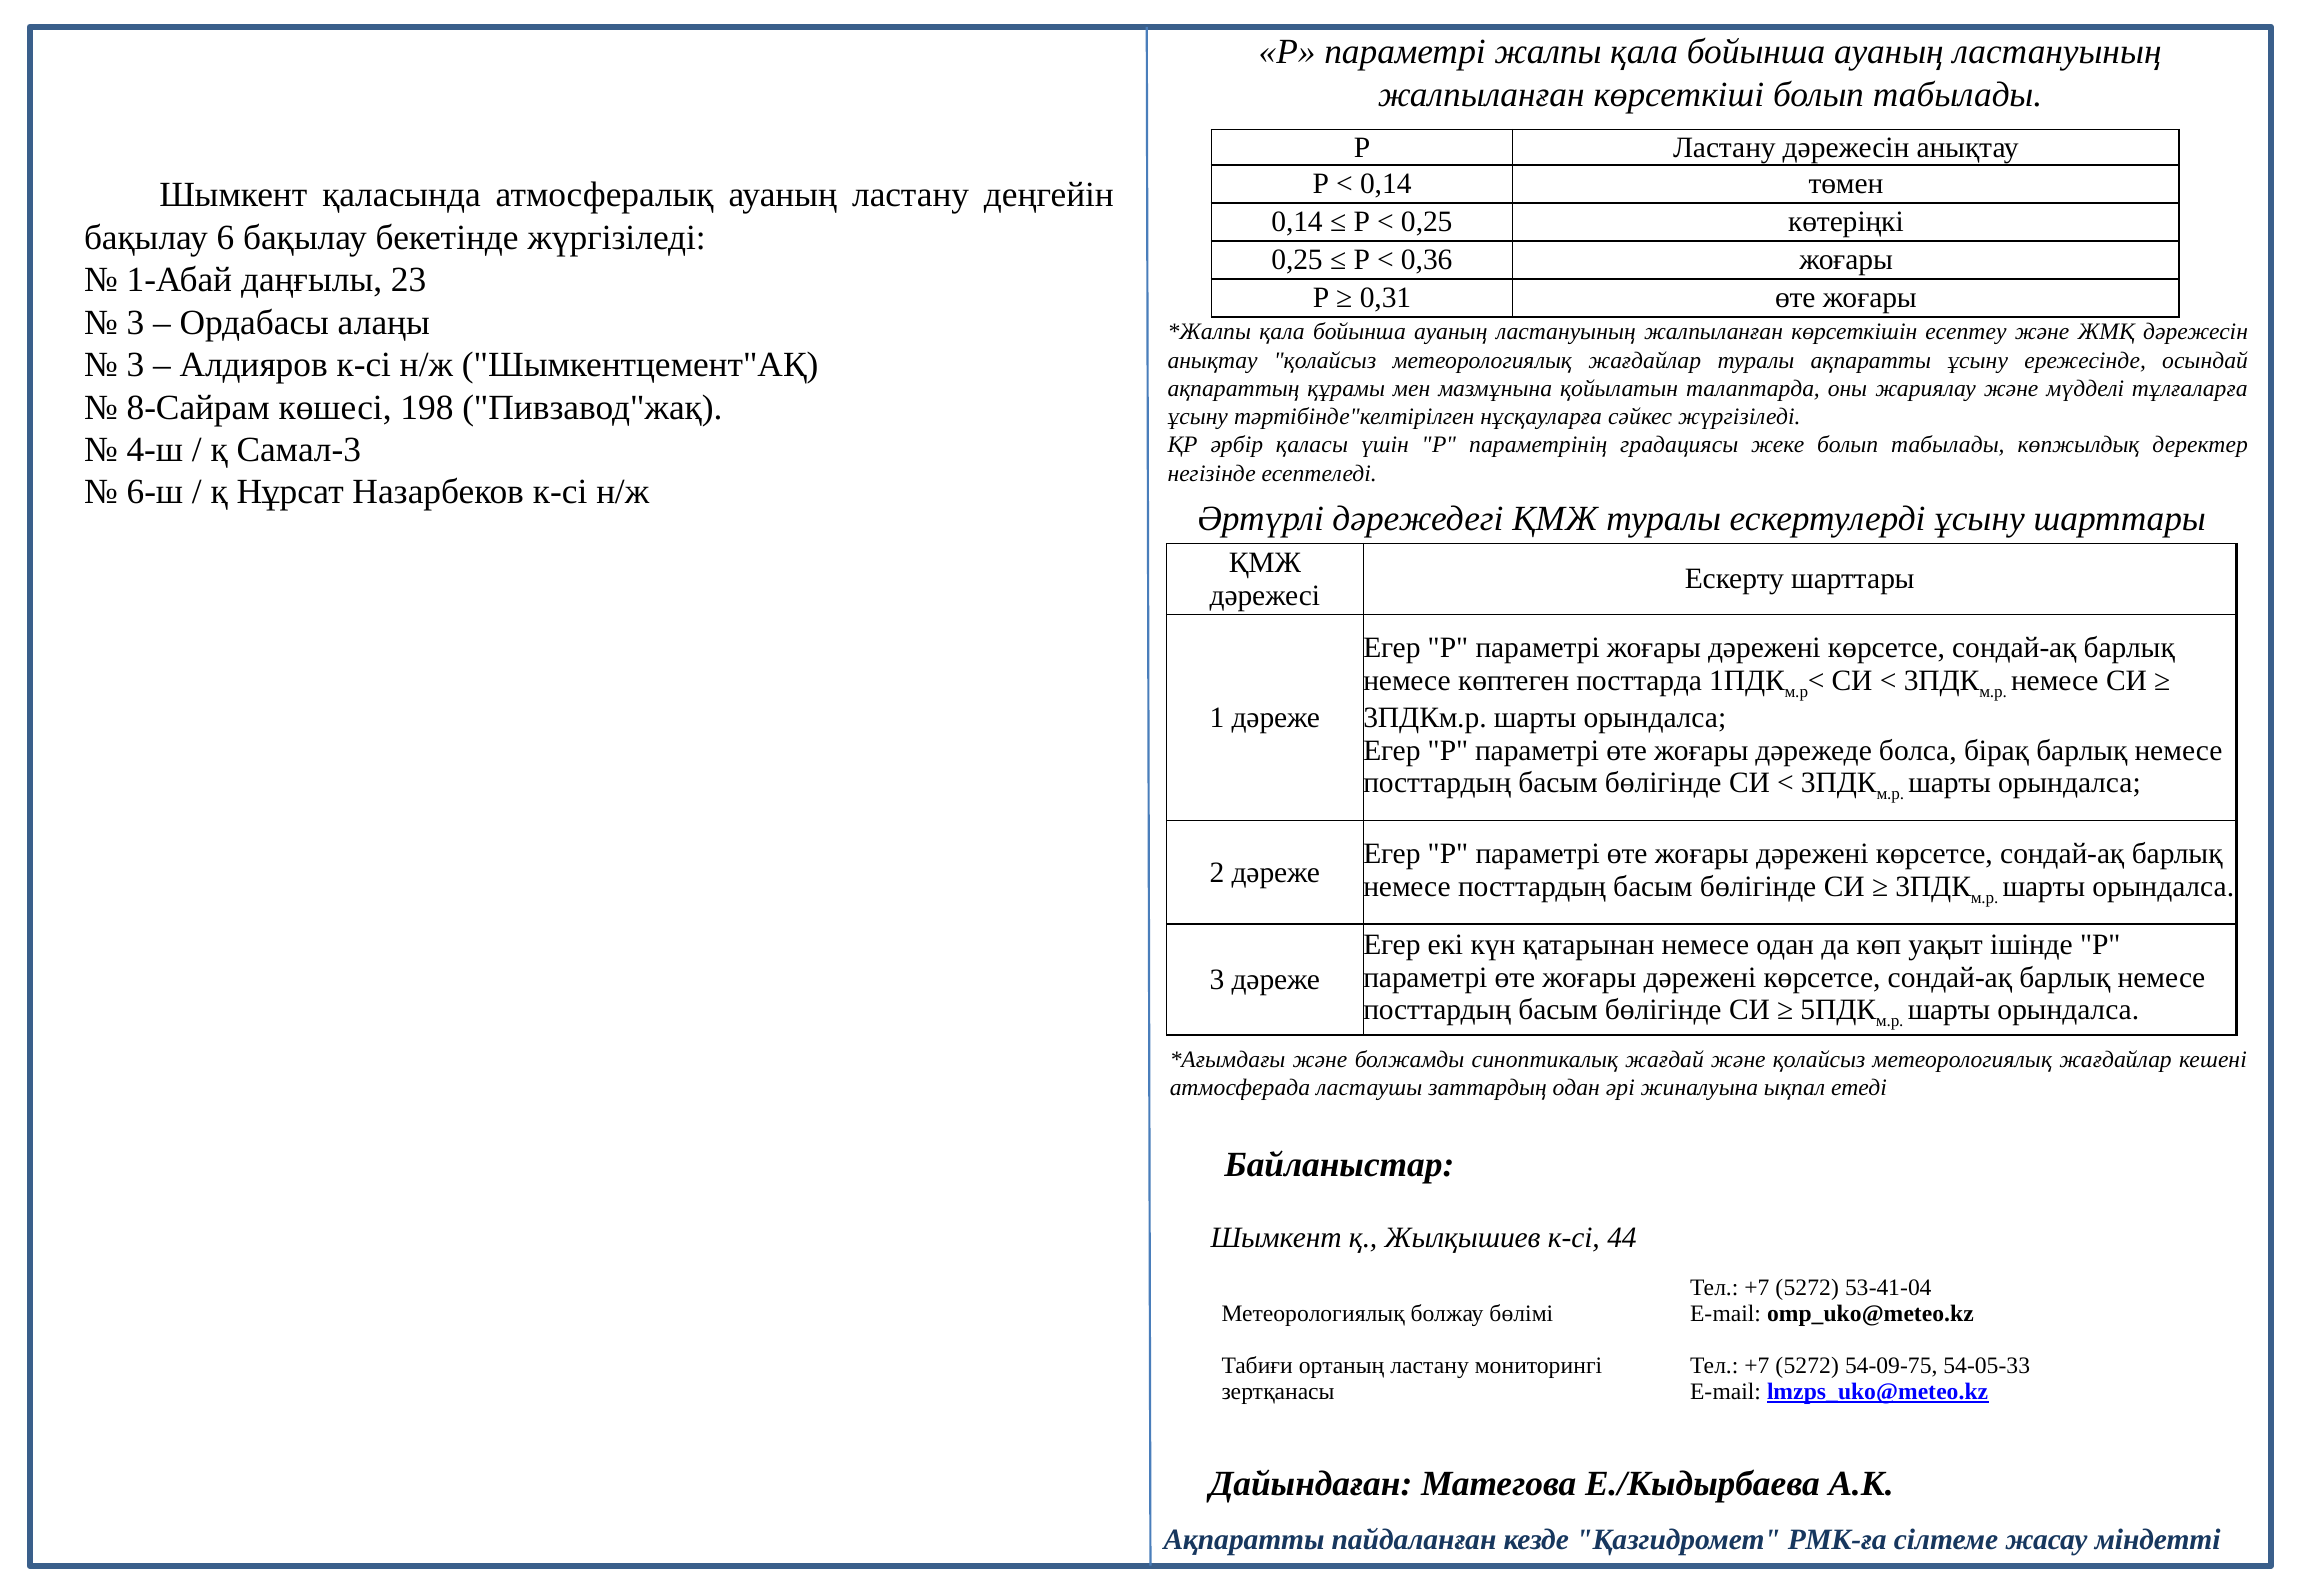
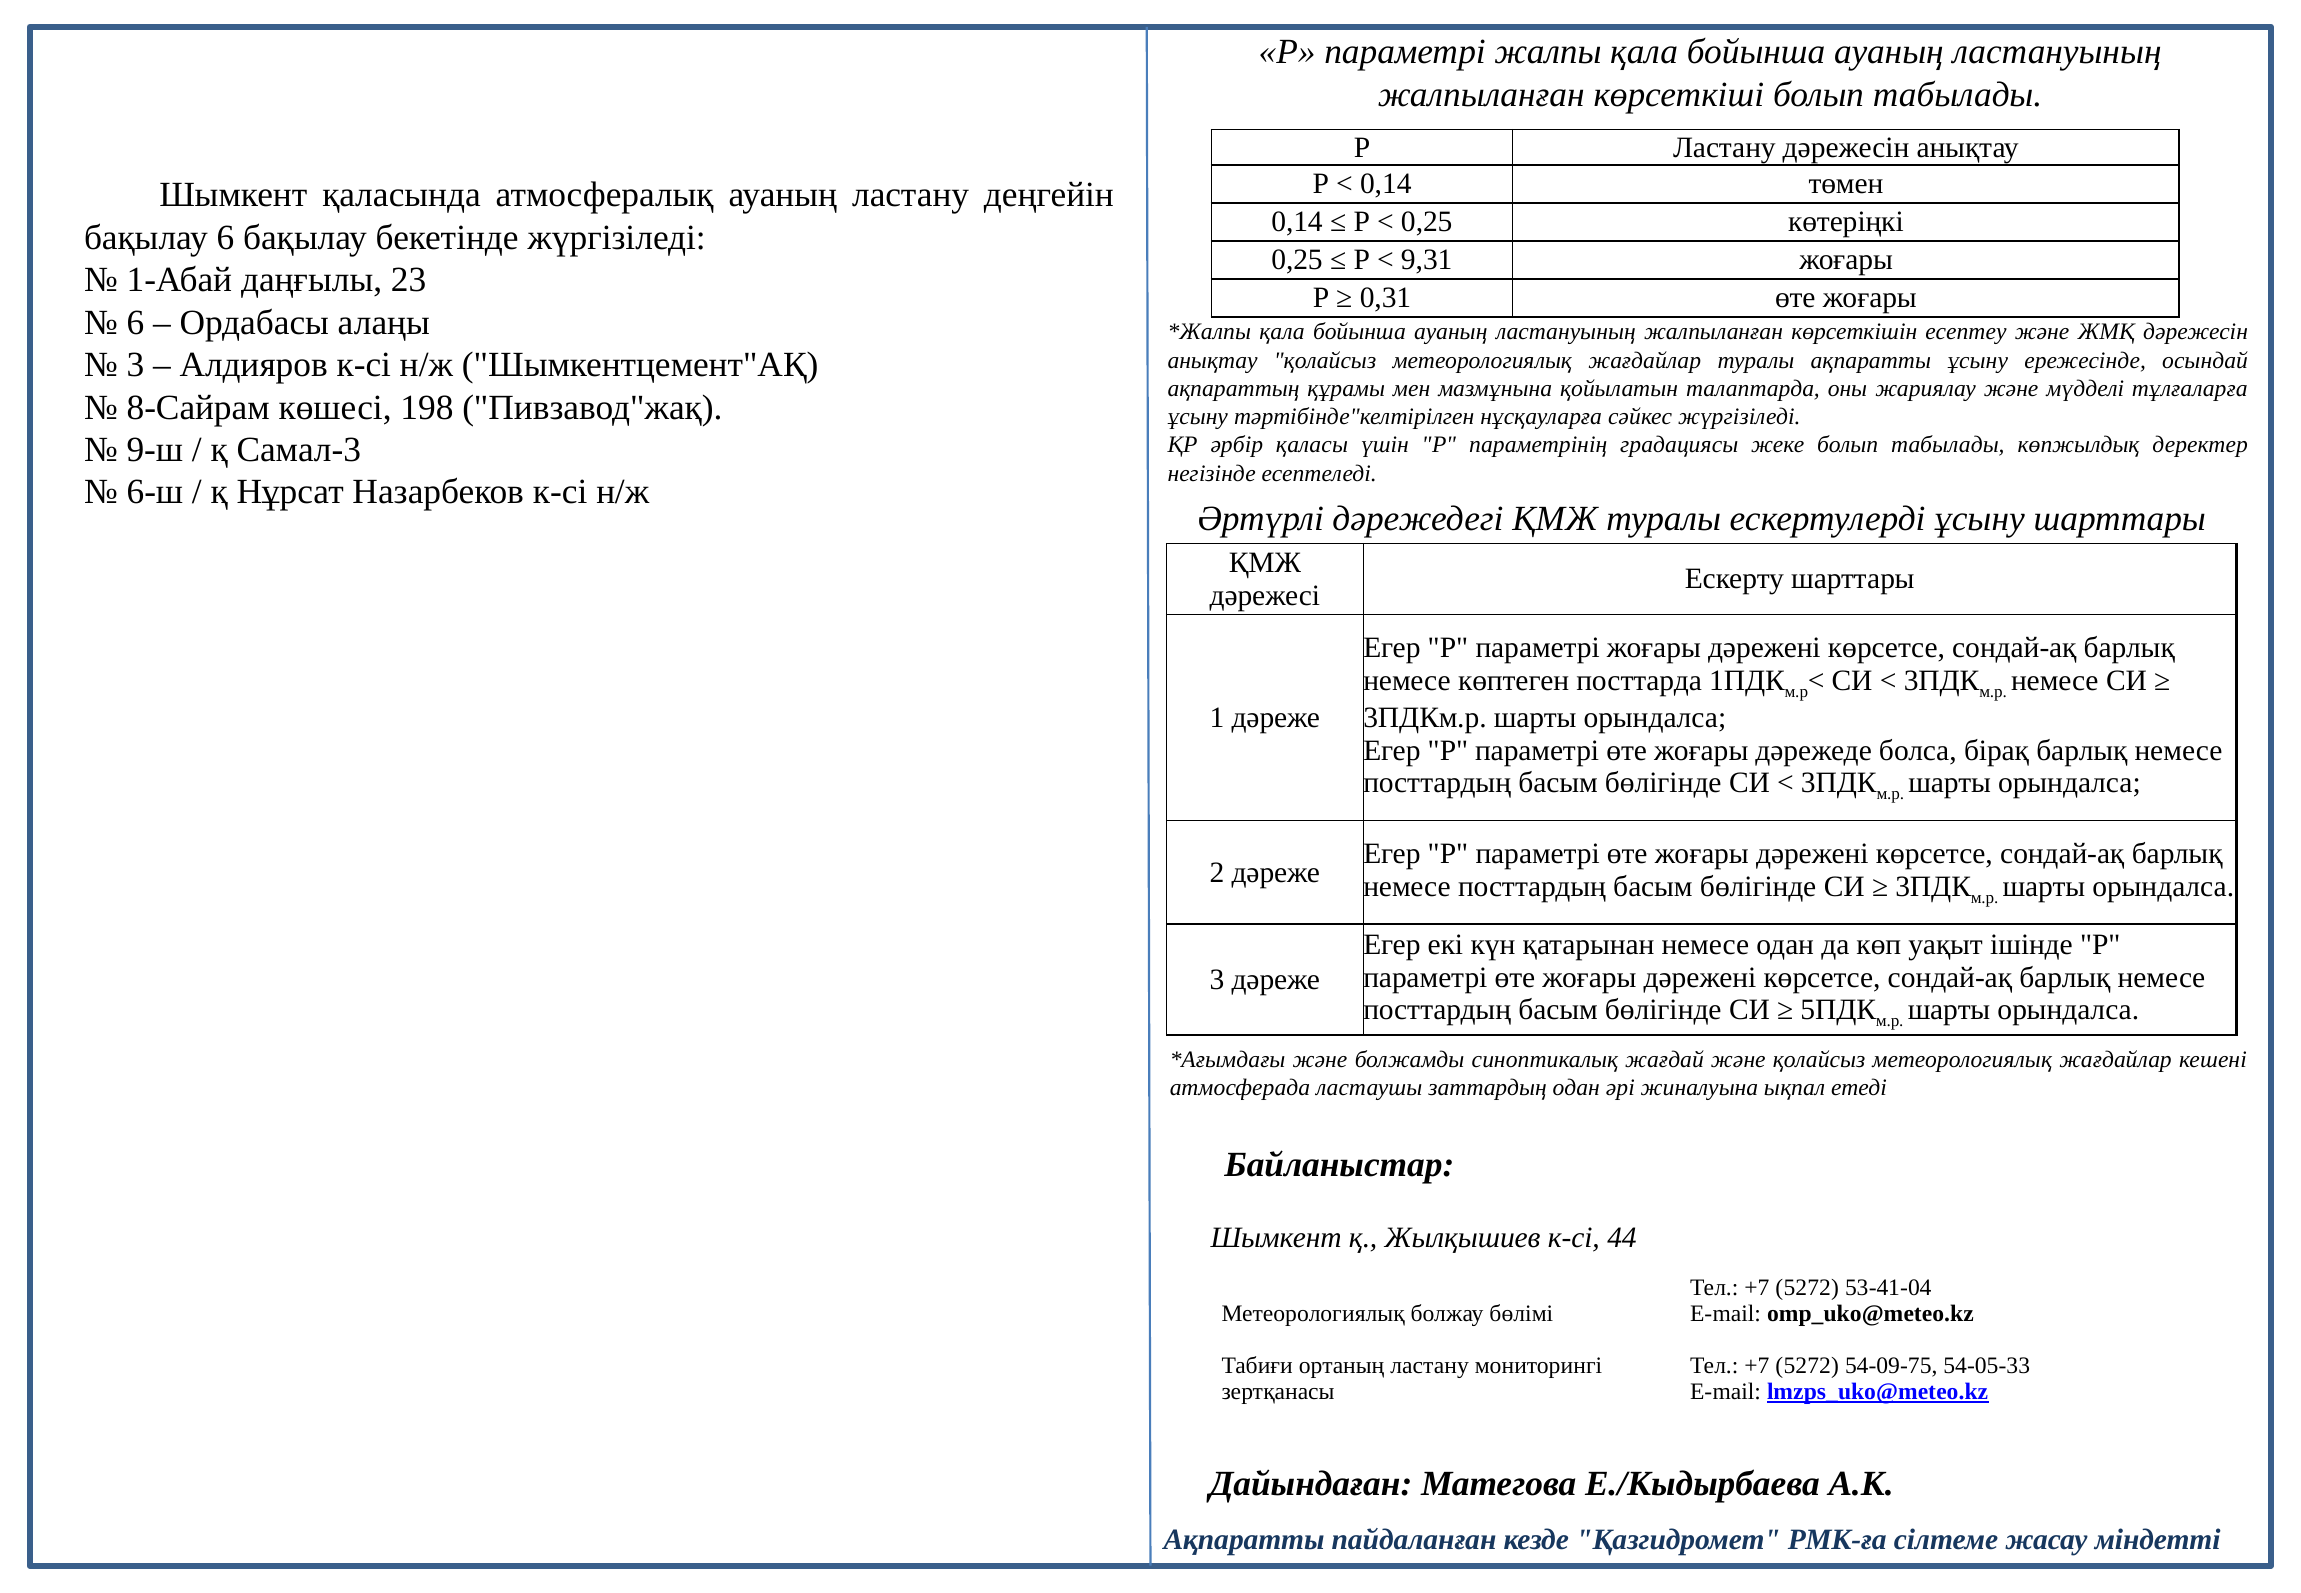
0,36: 0,36 -> 9,31
3 at (135, 322): 3 -> 6
4-ш: 4-ш -> 9-ш
